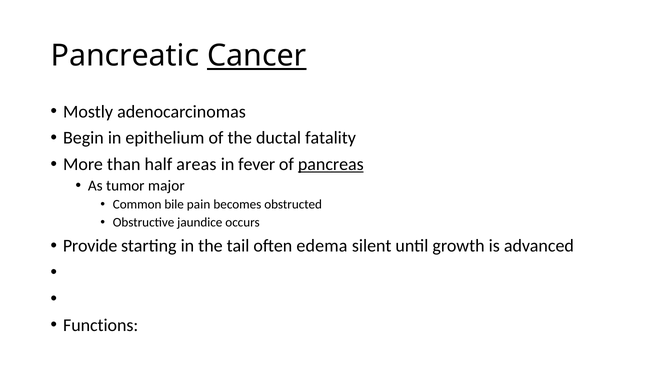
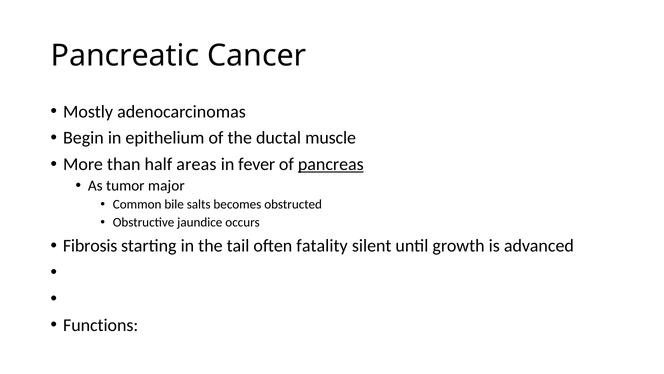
Cancer underline: present -> none
fatality: fatality -> muscle
pain: pain -> salts
Provide: Provide -> Fibrosis
edema: edema -> fatality
